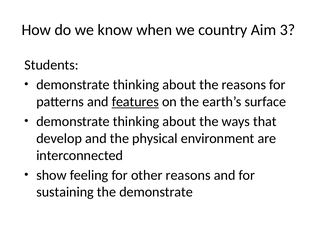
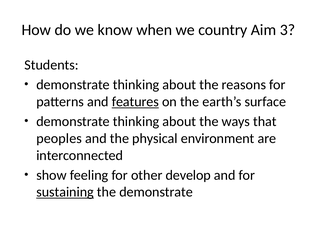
develop: develop -> peoples
other reasons: reasons -> develop
sustaining underline: none -> present
